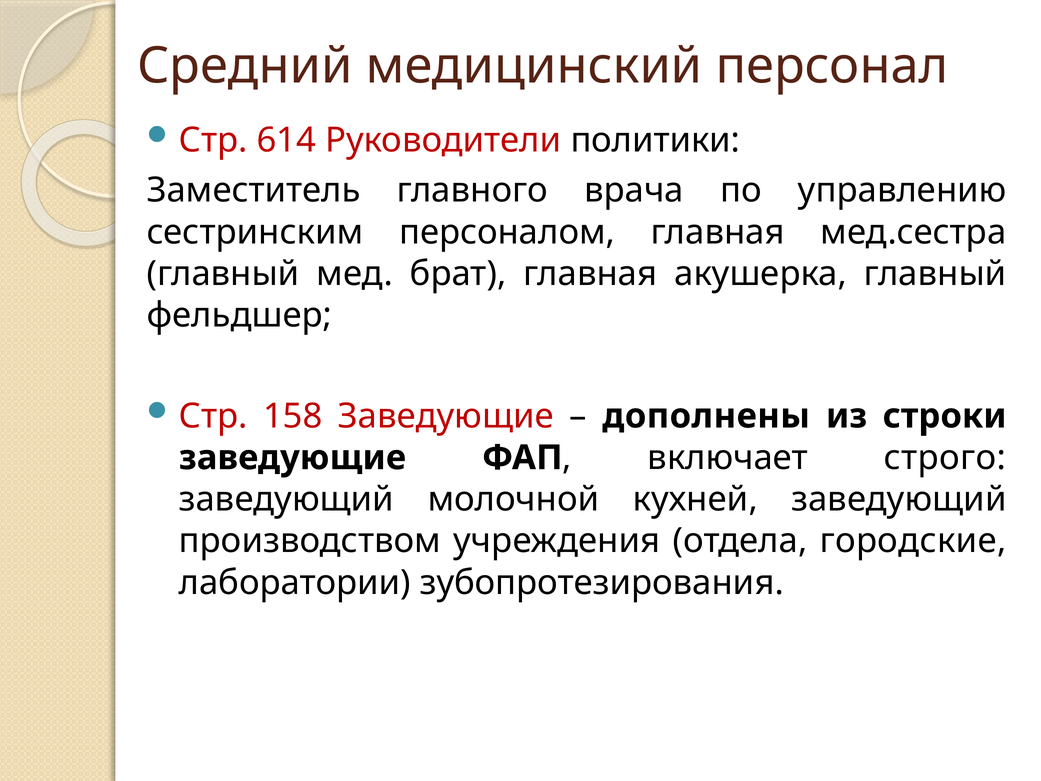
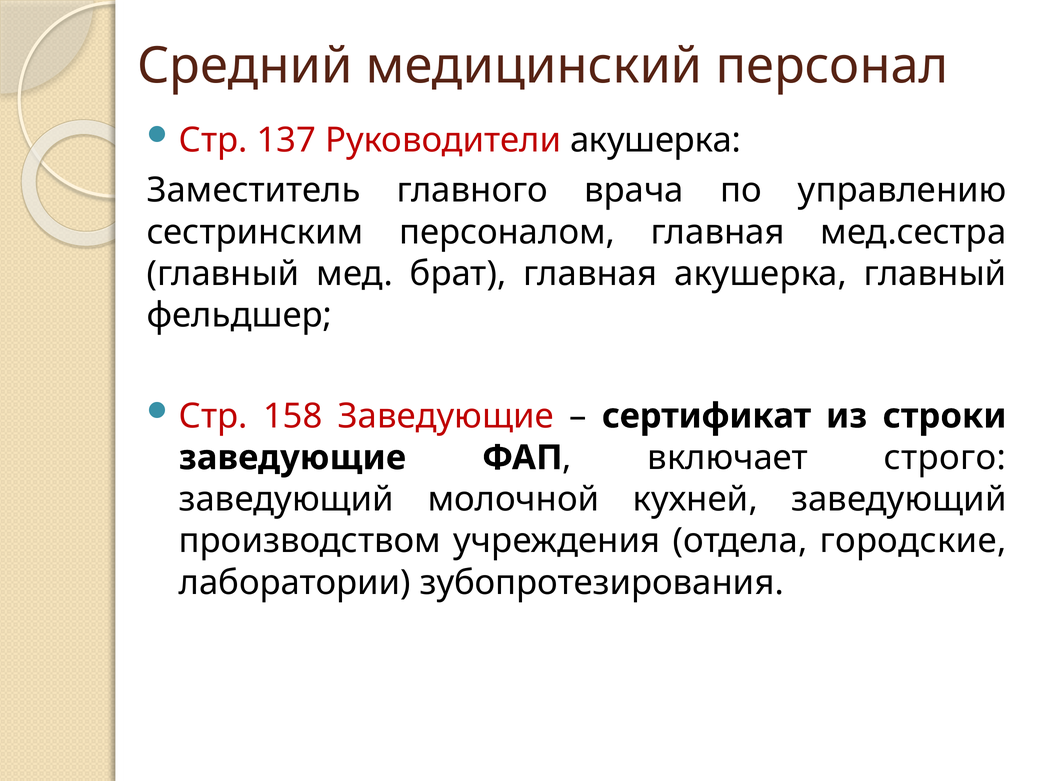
614: 614 -> 137
Руководители политики: политики -> акушерка
дополнены: дополнены -> сертификат
